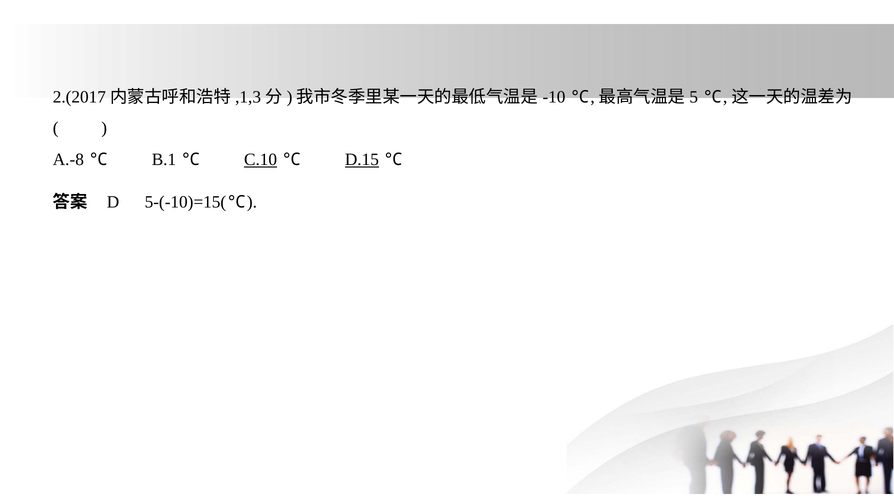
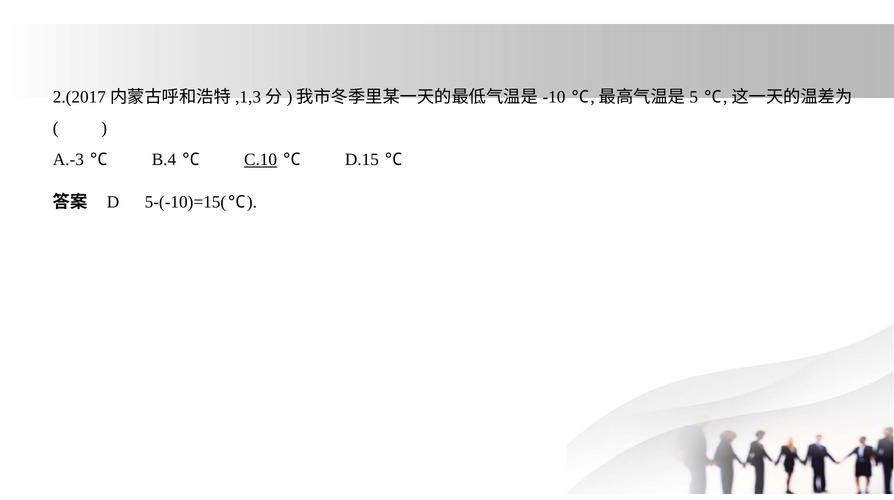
A.-8: A.-8 -> A.-3
B.1: B.1 -> B.4
D.15 underline: present -> none
